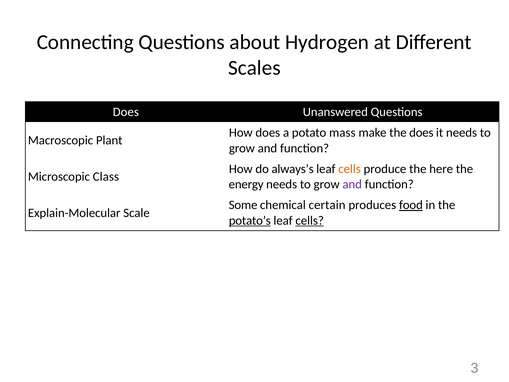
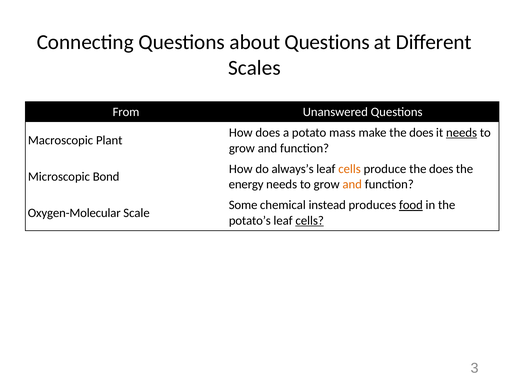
about Hydrogen: Hydrogen -> Questions
Does at (126, 112): Does -> From
needs at (462, 133) underline: none -> present
produce the here: here -> does
Class: Class -> Bond
and at (352, 184) colour: purple -> orange
certain: certain -> instead
Explain-Molecular: Explain-Molecular -> Oxygen-Molecular
potato’s underline: present -> none
